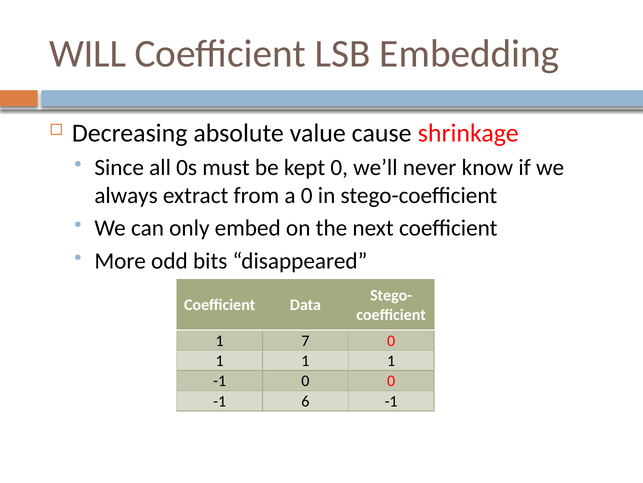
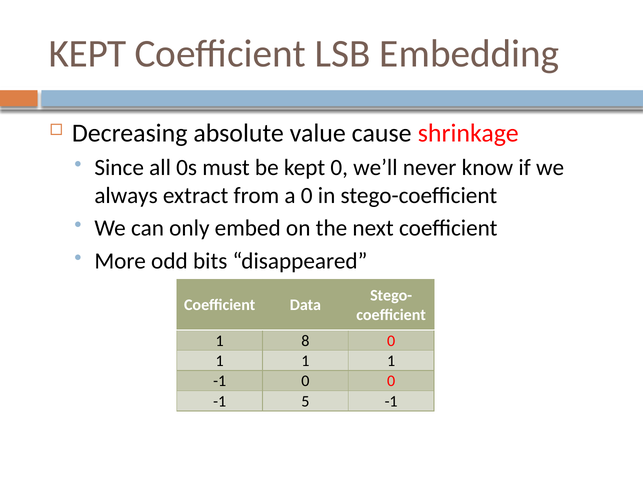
WILL at (88, 54): WILL -> KEPT
7: 7 -> 8
6: 6 -> 5
